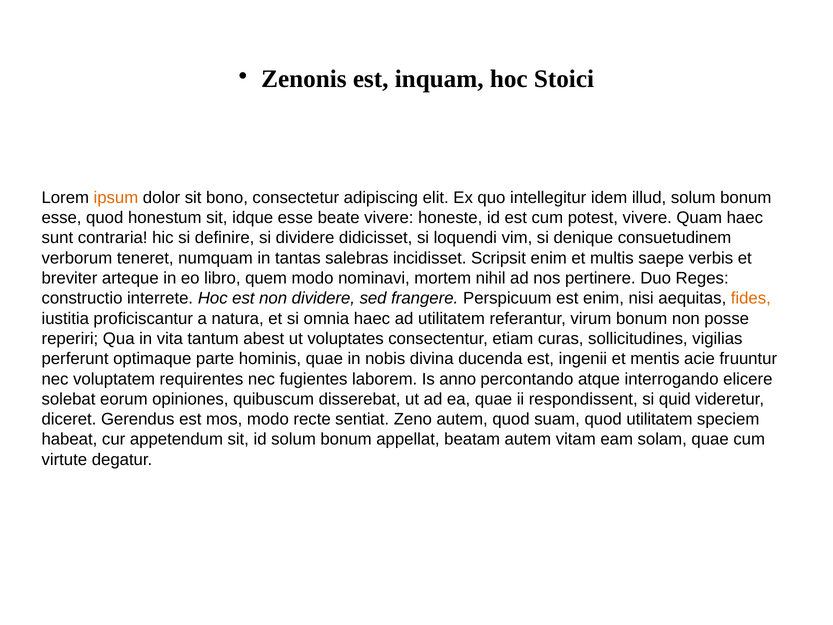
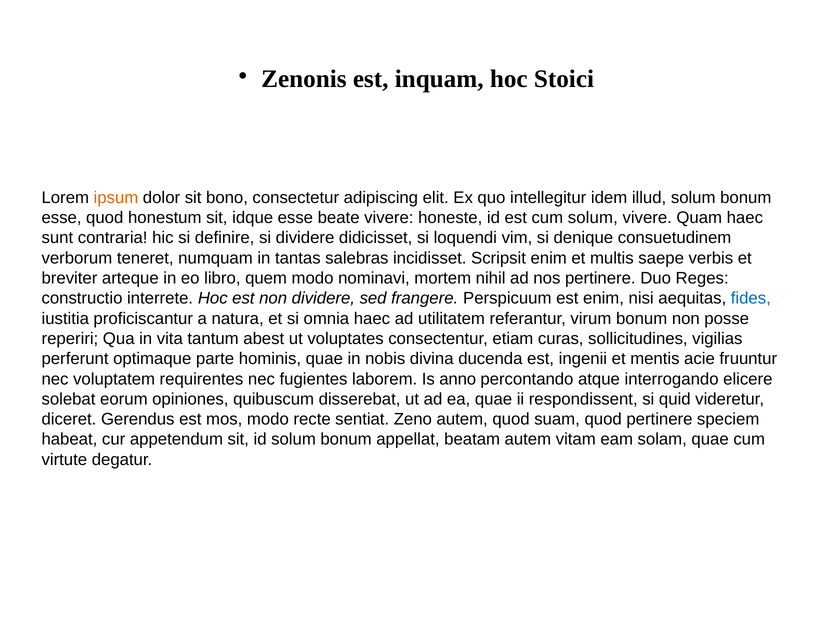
cum potest: potest -> solum
fides colour: orange -> blue
quod utilitatem: utilitatem -> pertinere
